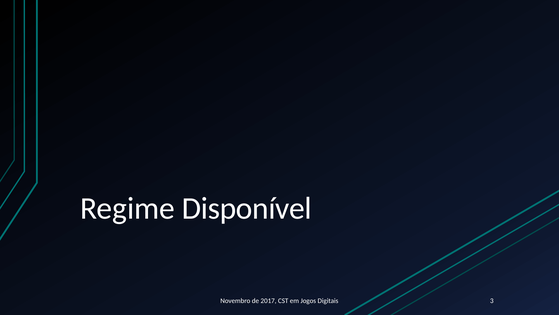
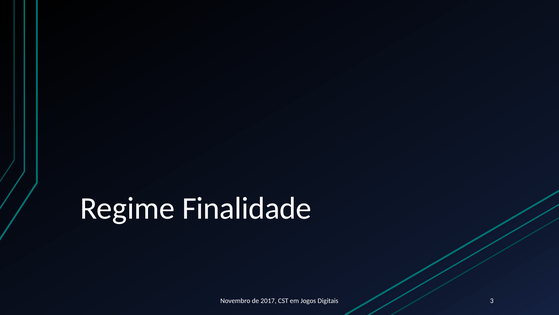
Disponível: Disponível -> Finalidade
